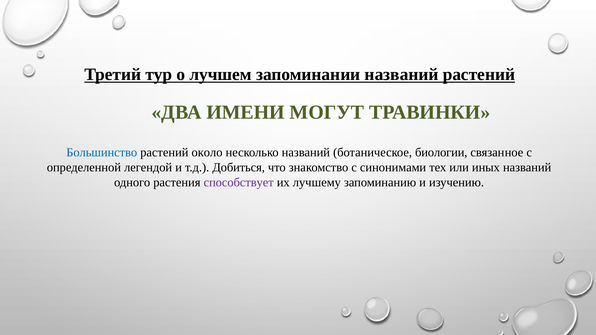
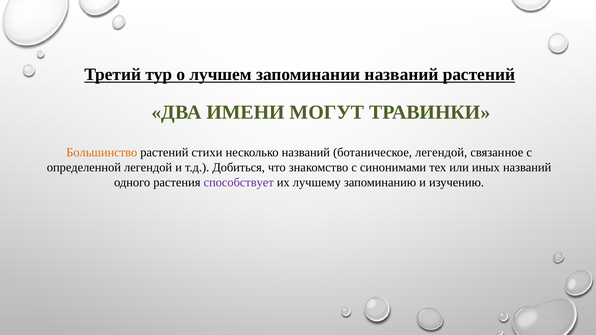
Большинство colour: blue -> orange
около: около -> стихи
ботаническое биологии: биологии -> легендой
